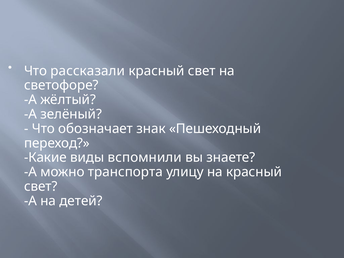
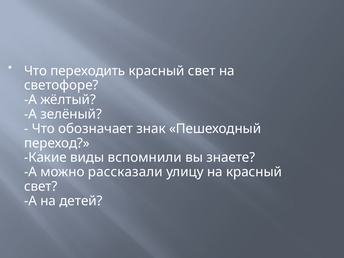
рассказали: рассказали -> переходить
транспорта: транспорта -> рассказали
